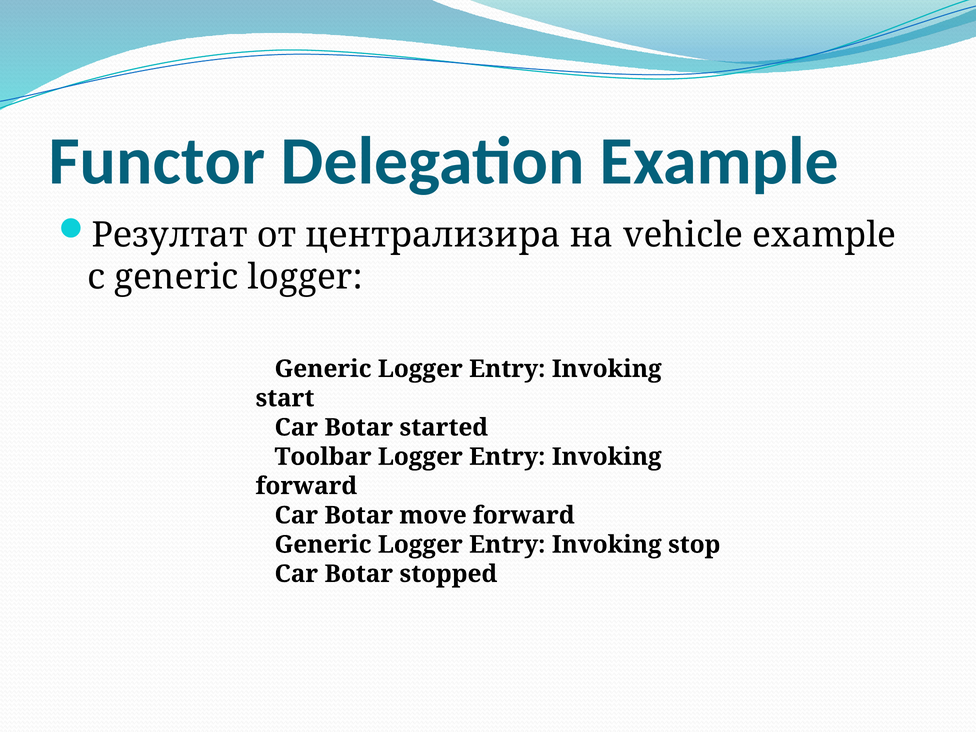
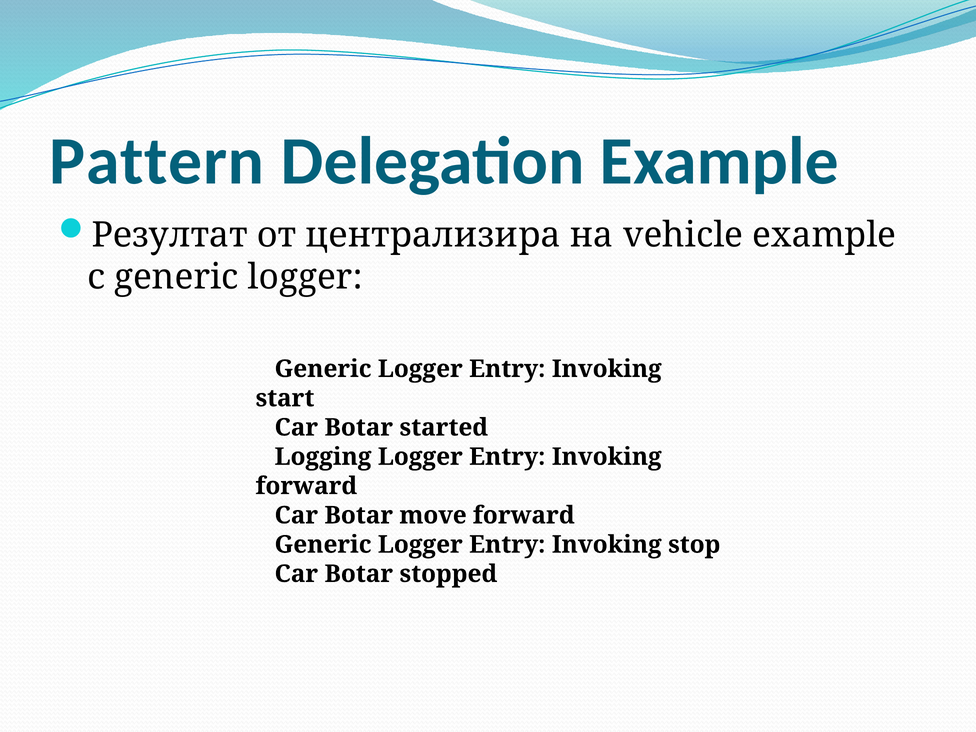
Functor: Functor -> Pattern
Toolbar: Toolbar -> Logging
